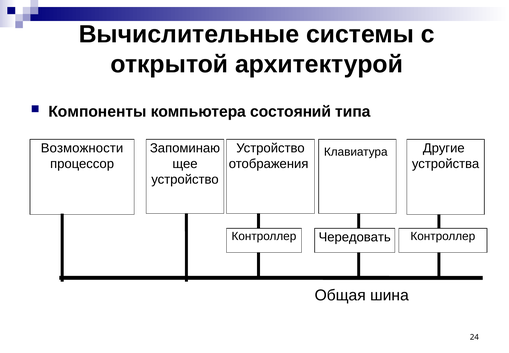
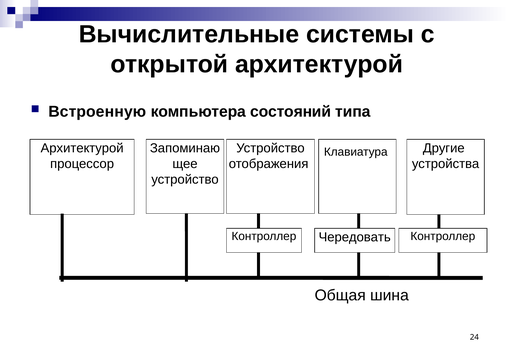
Компоненты: Компоненты -> Встроенную
Возможности at (82, 148): Возможности -> Архитектурой
